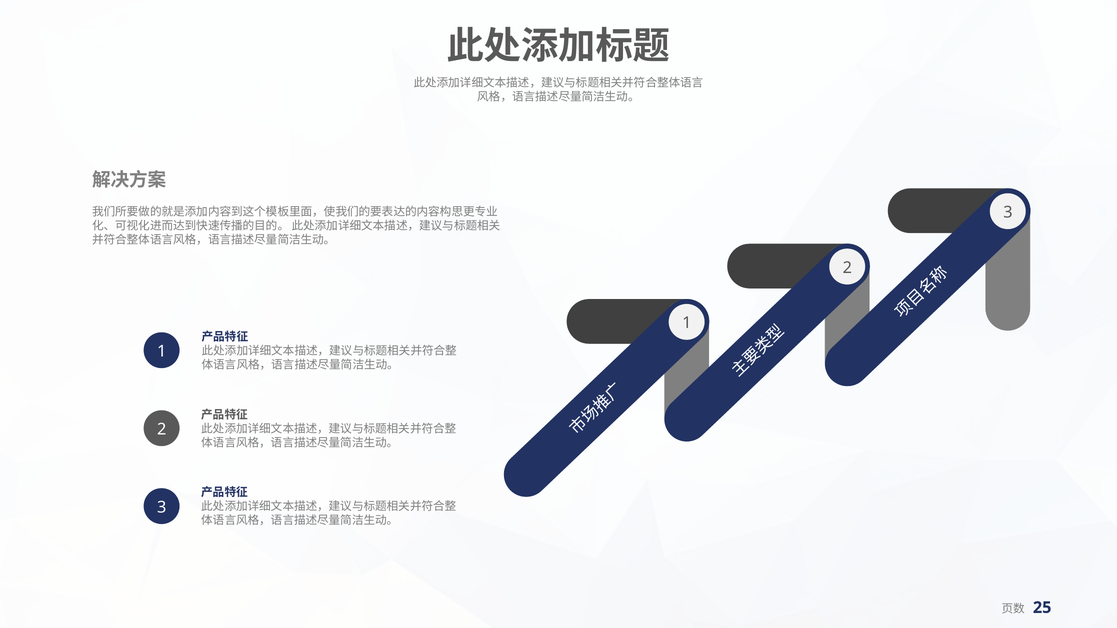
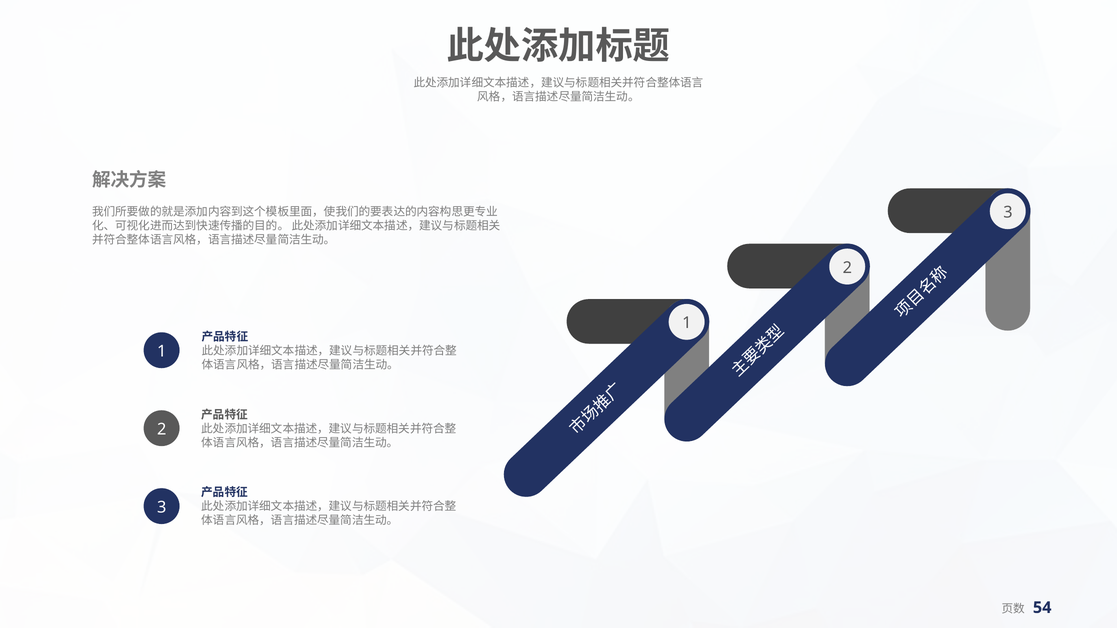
25: 25 -> 54
